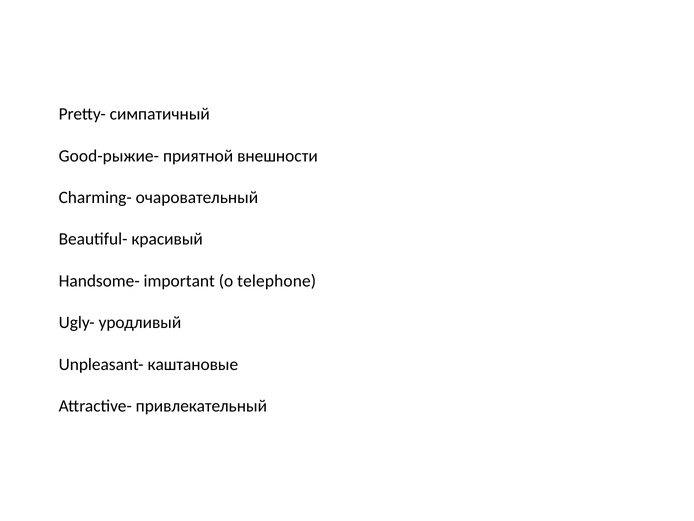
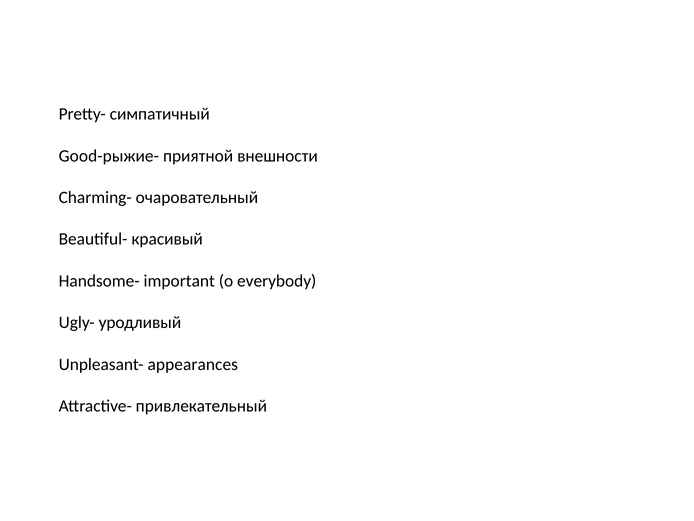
telephone: telephone -> everybody
каштановые: каштановые -> appearances
